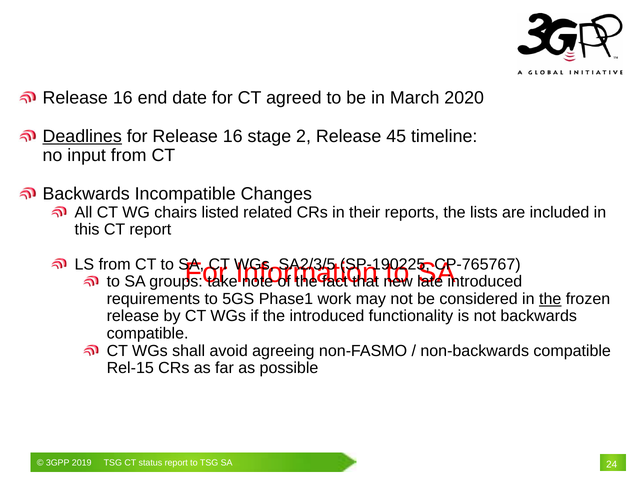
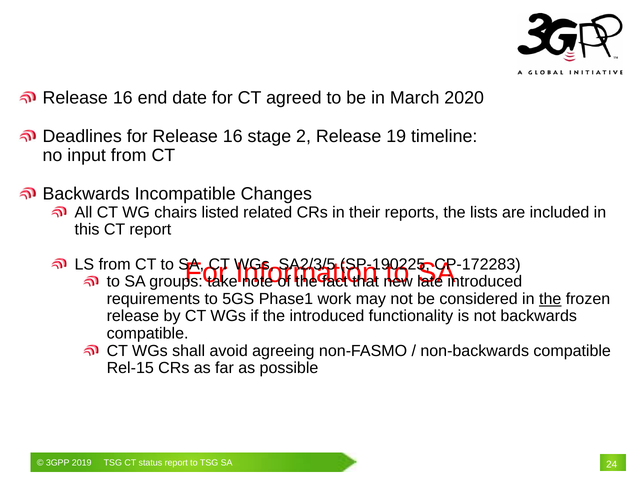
Deadlines underline: present -> none
45: 45 -> 19
CP-765767: CP-765767 -> CP-172283
